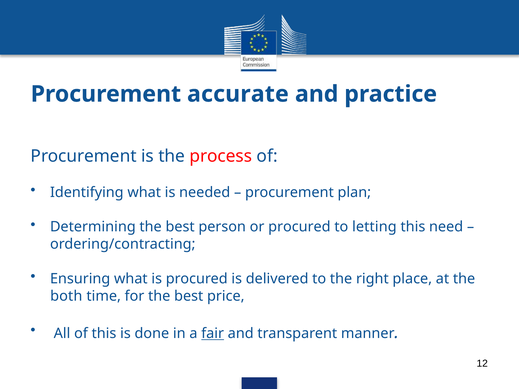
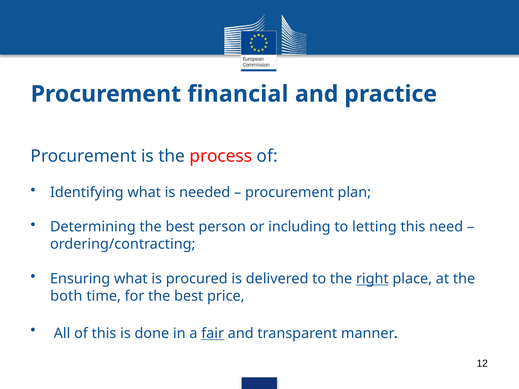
accurate: accurate -> financial
or procured: procured -> including
right underline: none -> present
